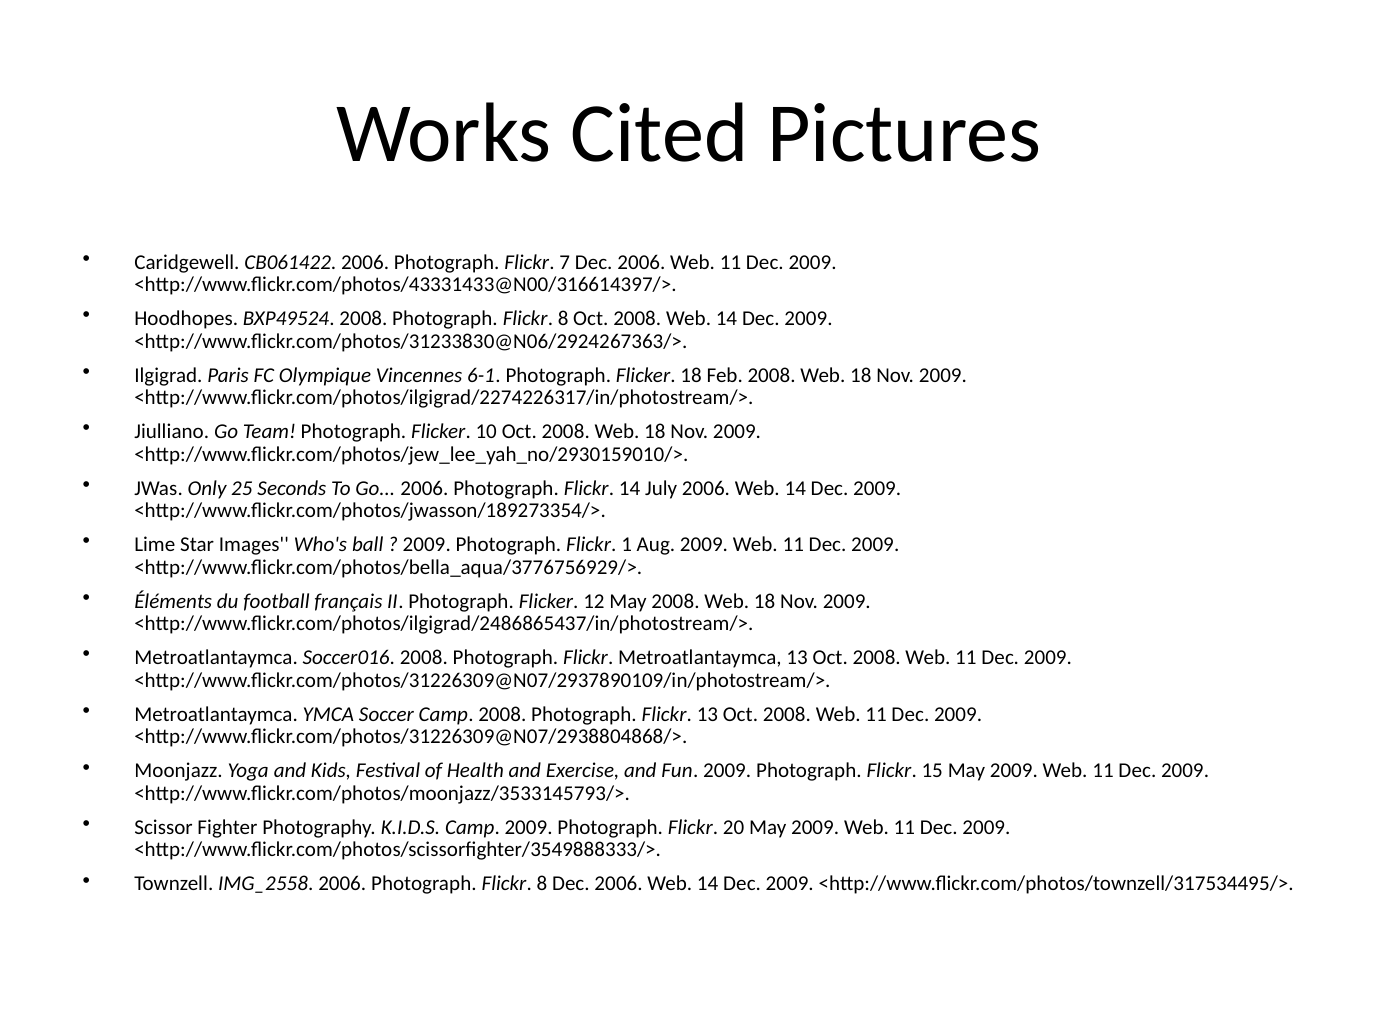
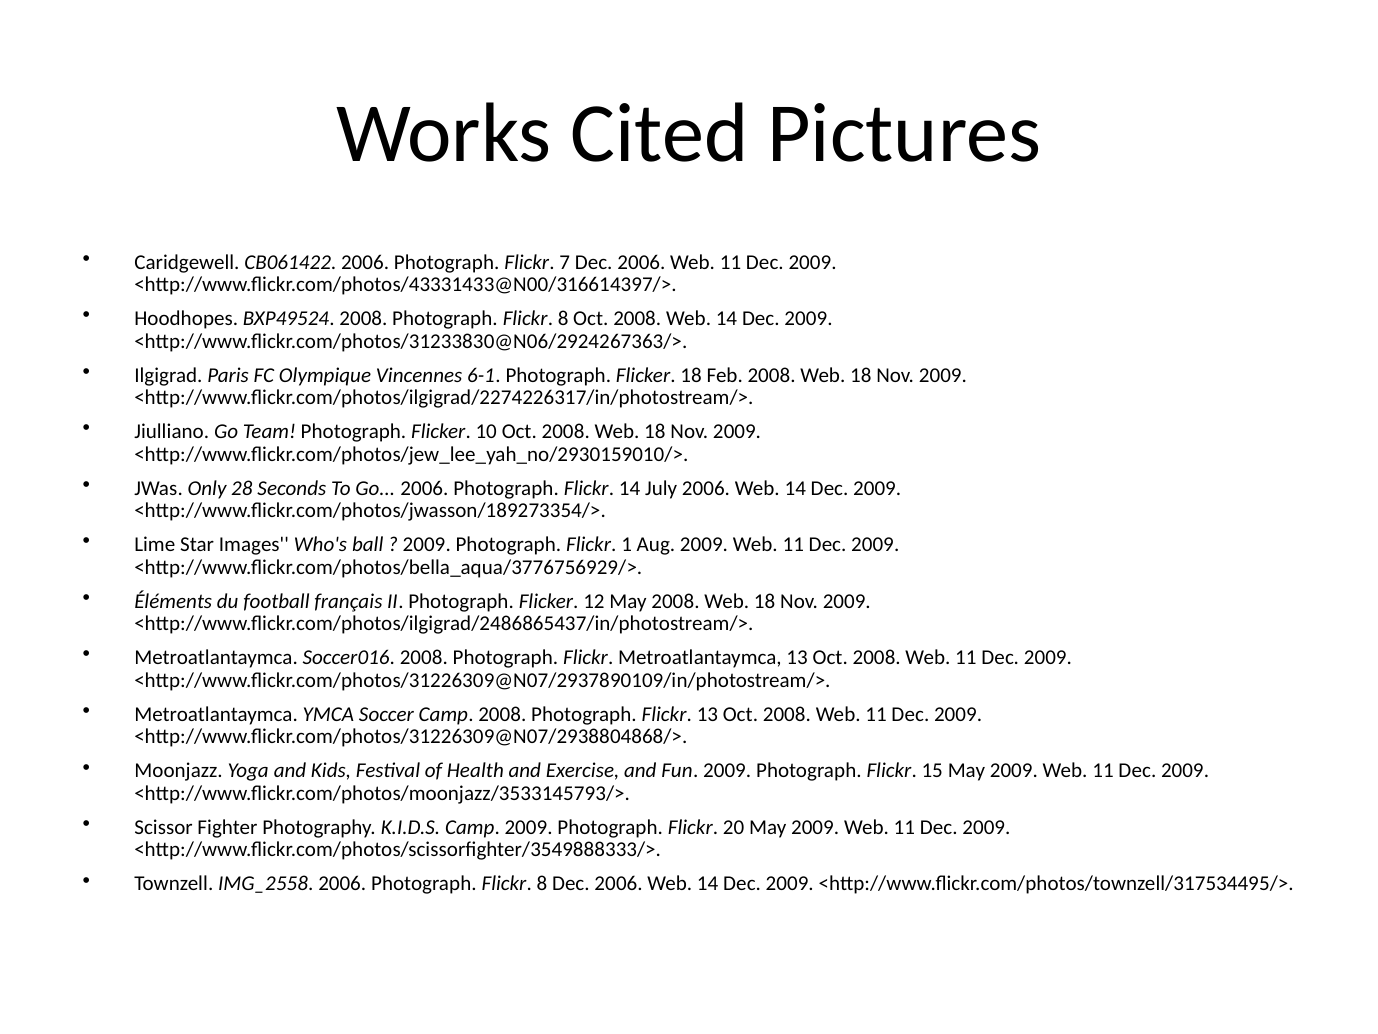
25: 25 -> 28
